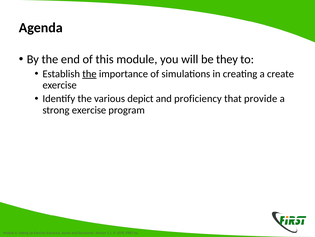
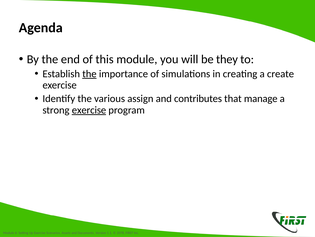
depict: depict -> assign
proficiency: proficiency -> contributes
provide: provide -> manage
exercise at (89, 110) underline: none -> present
